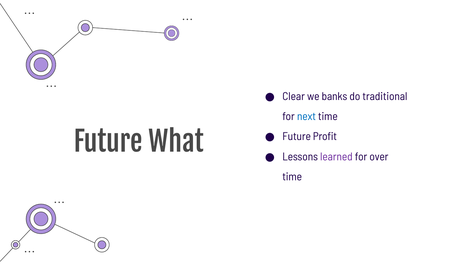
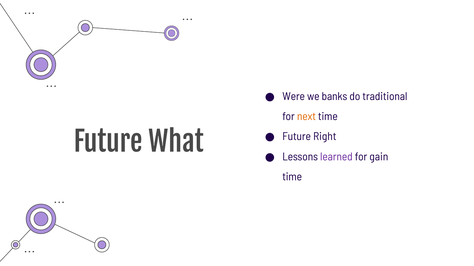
Clear: Clear -> Were
next colour: blue -> orange
Profit: Profit -> Right
over: over -> gain
